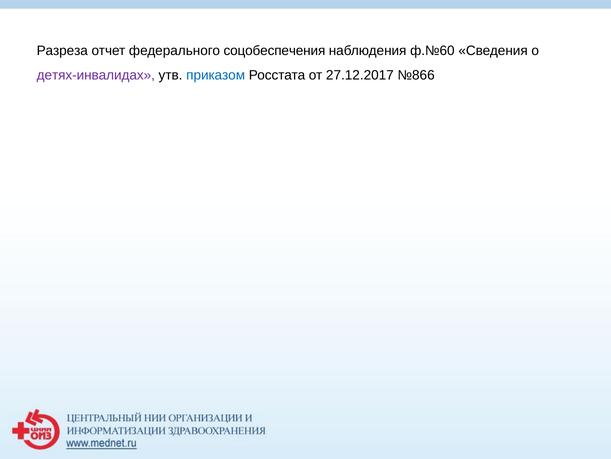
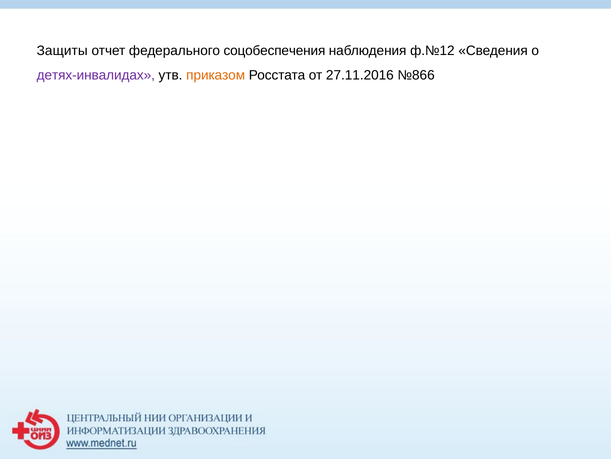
Разреза: Разреза -> Защиты
ф.№60: ф.№60 -> ф.№12
приказом colour: blue -> orange
27.12.2017: 27.12.2017 -> 27.11.2016
